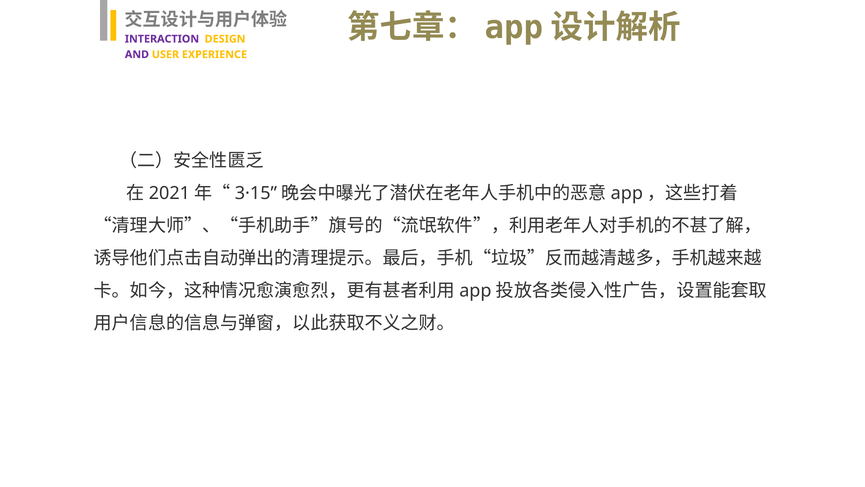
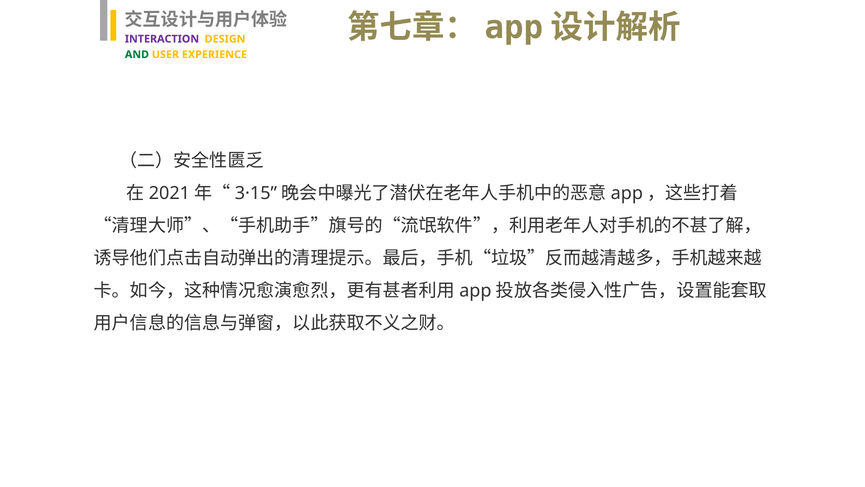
AND colour: purple -> green
